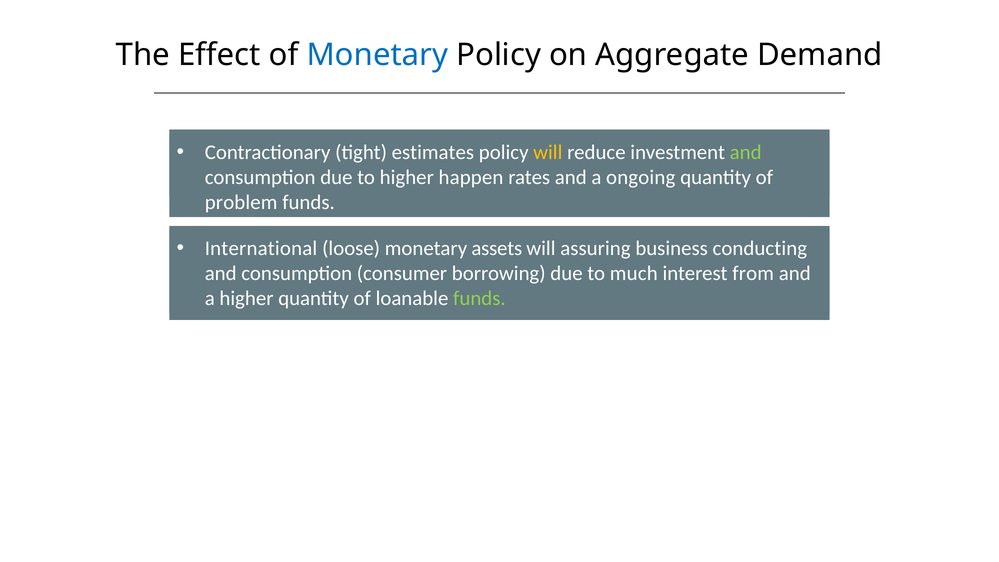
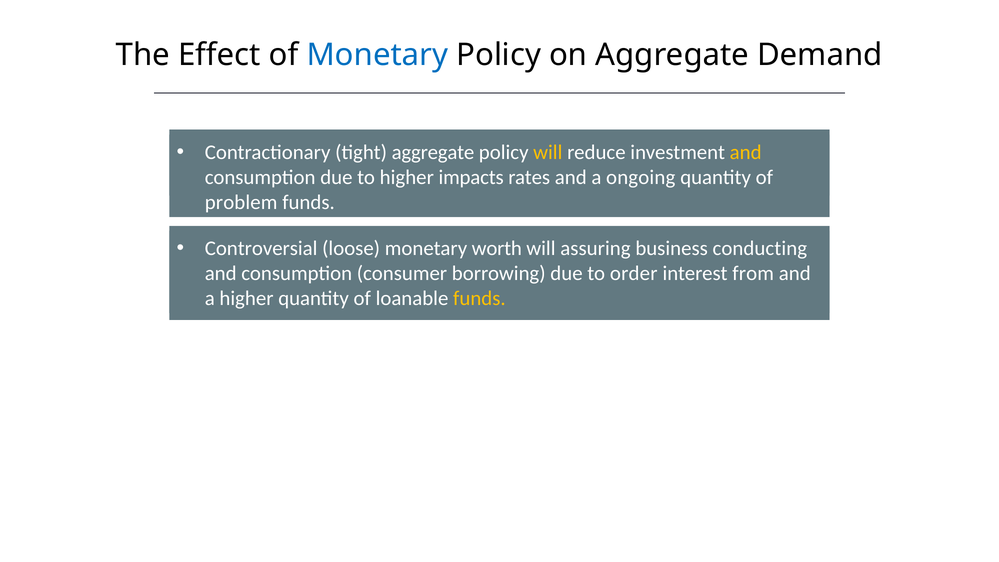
tight estimates: estimates -> aggregate
and at (746, 152) colour: light green -> yellow
happen: happen -> impacts
International: International -> Controversial
assets: assets -> worth
much: much -> order
funds at (479, 298) colour: light green -> yellow
